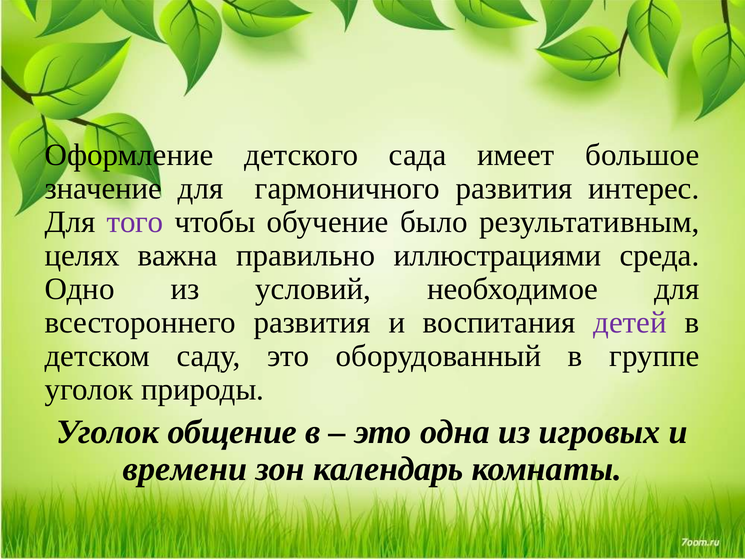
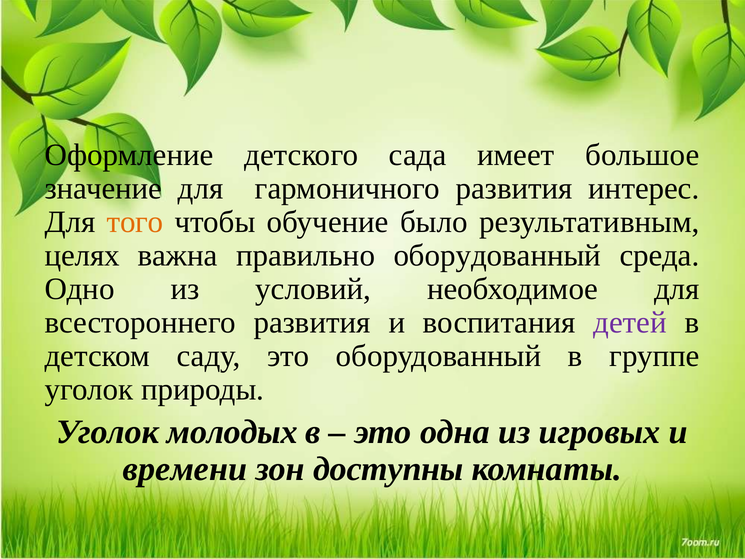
того colour: purple -> orange
правильно иллюстрациями: иллюстрациями -> оборудованный
общение: общение -> молодых
календарь: календарь -> доступны
